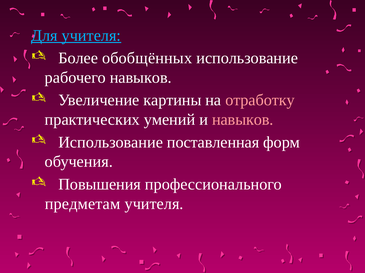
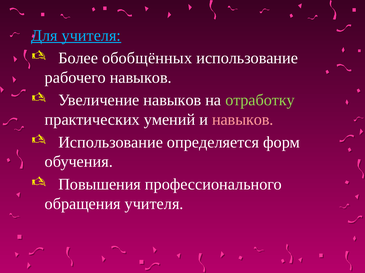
Увеличение картины: картины -> навыков
отработку colour: pink -> light green
поставленная: поставленная -> определяется
предметам: предметам -> обращения
